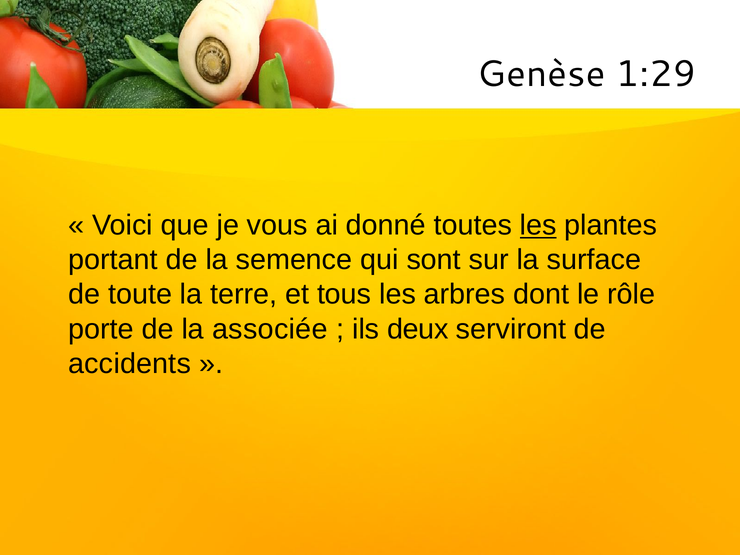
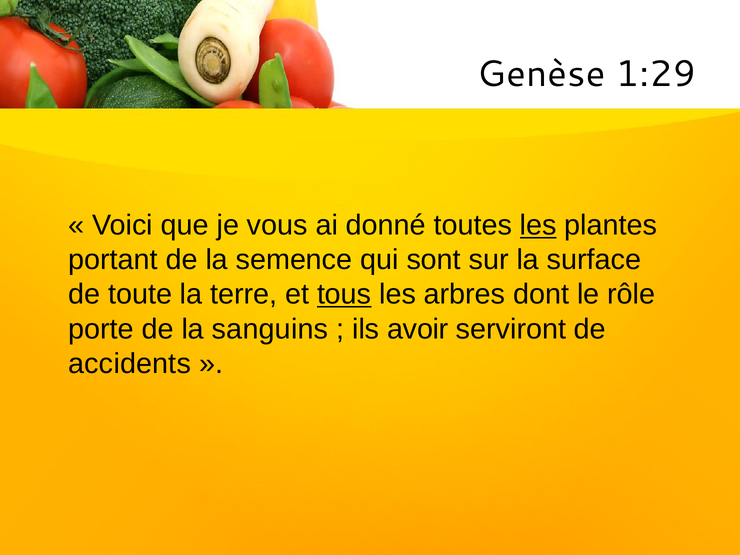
tous underline: none -> present
associée: associée -> sanguins
deux: deux -> avoir
